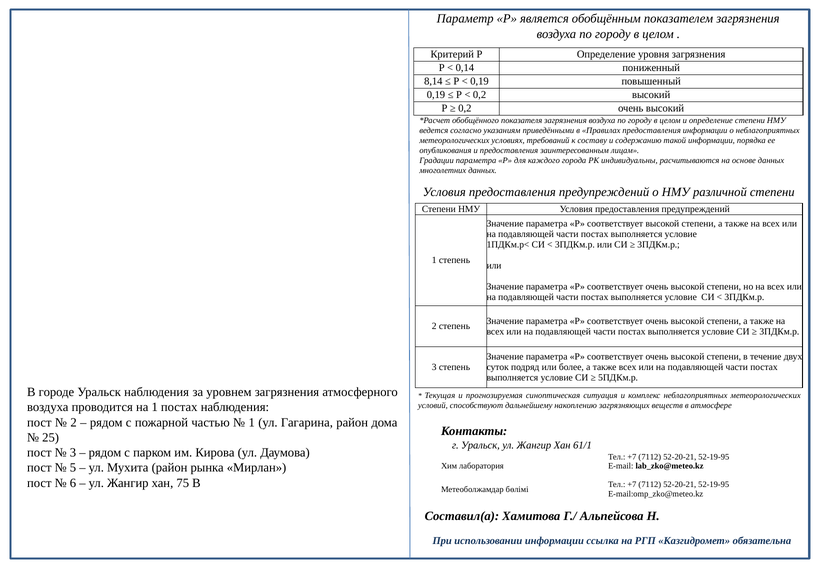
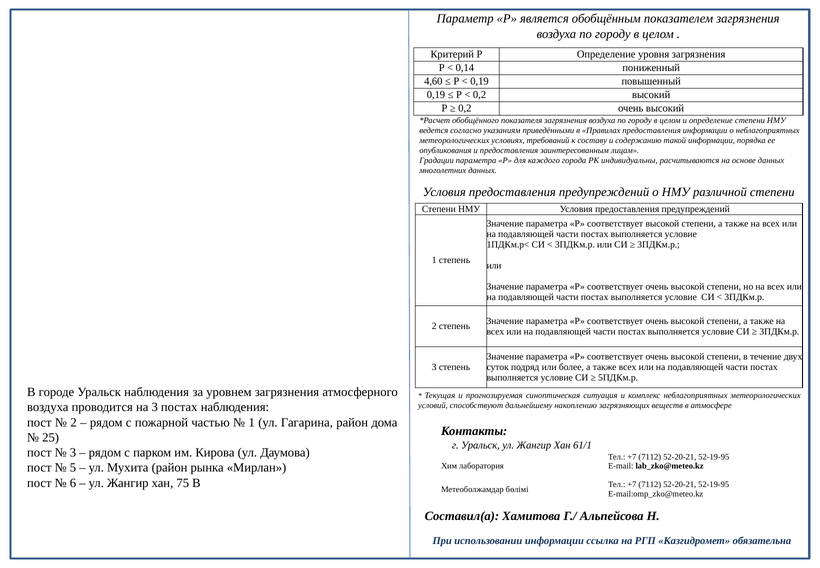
8,14: 8,14 -> 4,60
на 1: 1 -> 3
